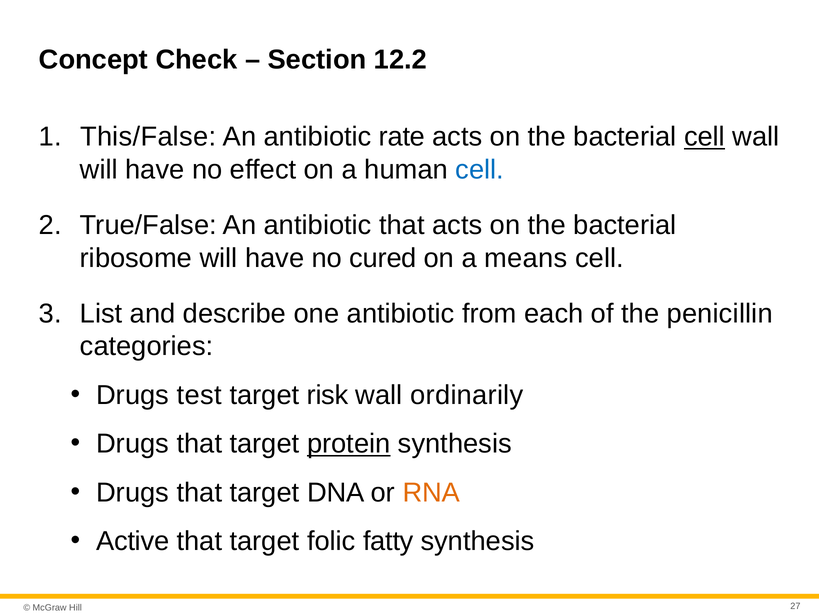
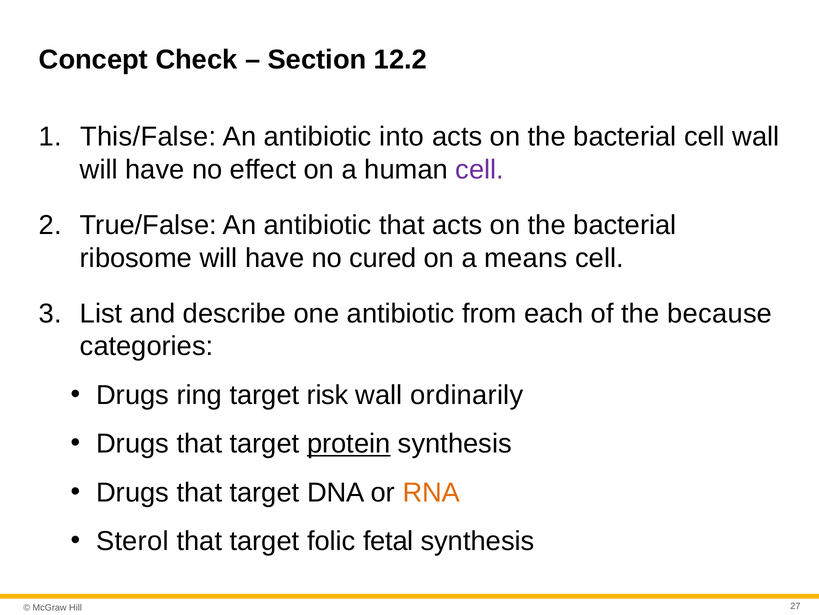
rate: rate -> into
cell at (705, 137) underline: present -> none
cell at (480, 169) colour: blue -> purple
penicillin: penicillin -> because
test: test -> ring
Active: Active -> Sterol
fatty: fatty -> fetal
